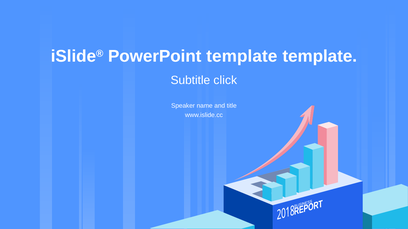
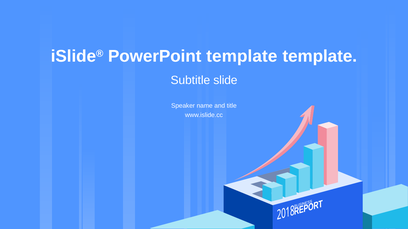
click: click -> slide
